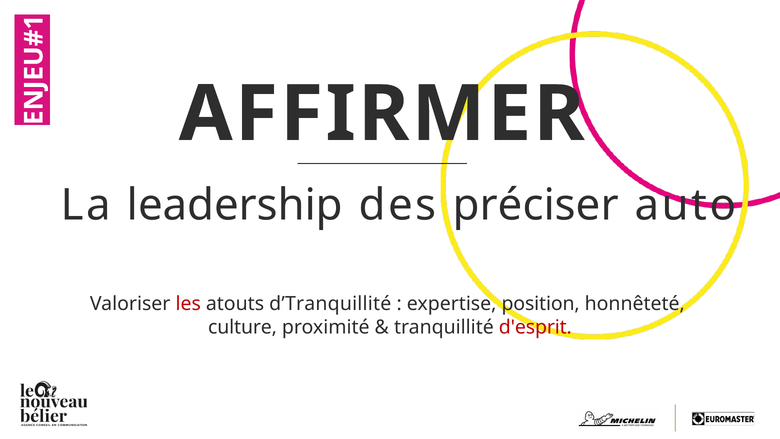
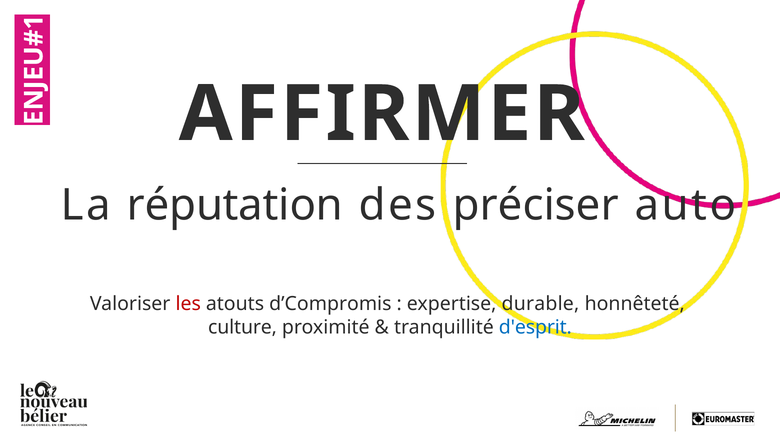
leadership: leadership -> réputation
d’Tranquillité: d’Tranquillité -> d’Compromis
position: position -> durable
d'esprit colour: red -> blue
